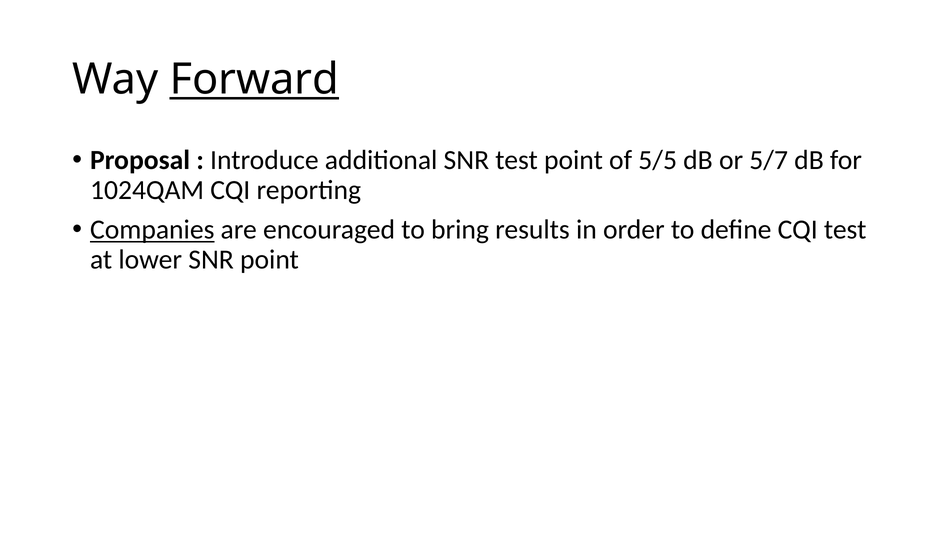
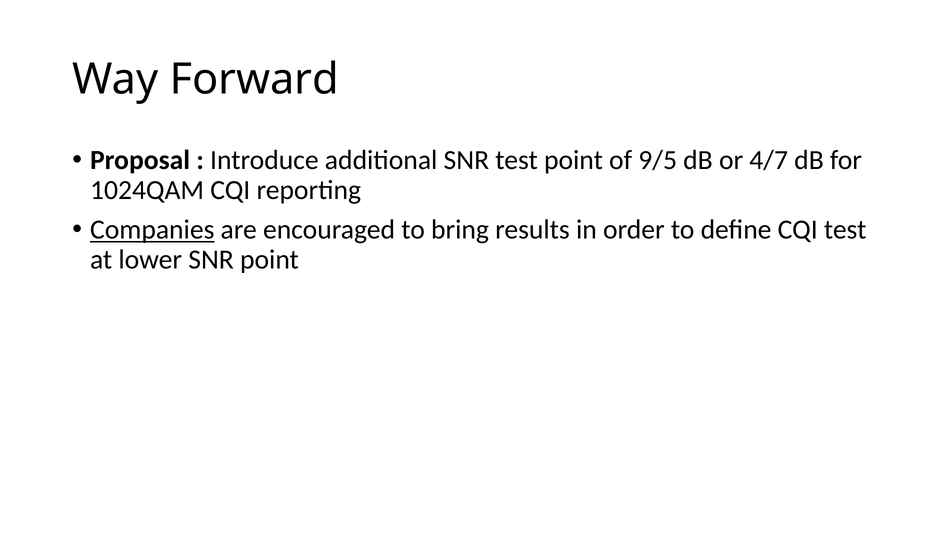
Forward underline: present -> none
5/5: 5/5 -> 9/5
5/7: 5/7 -> 4/7
